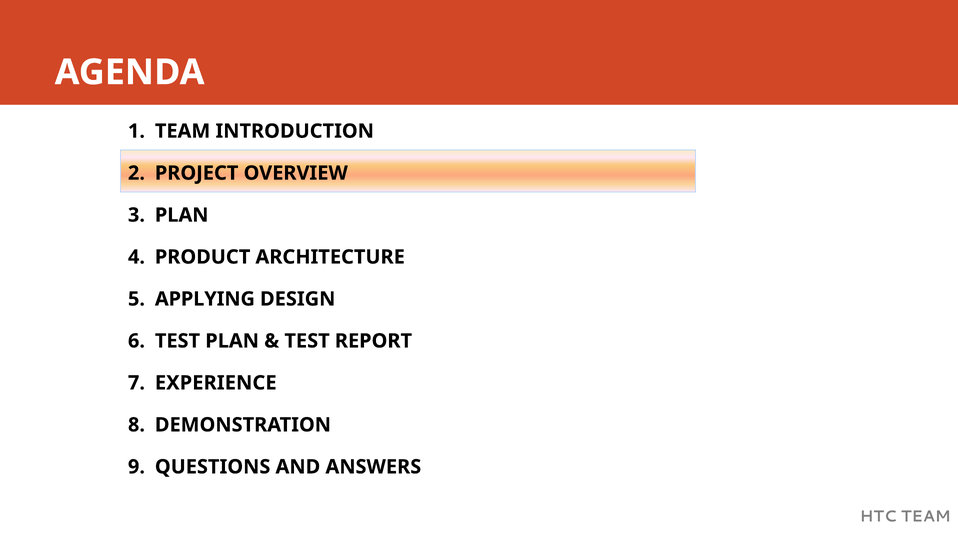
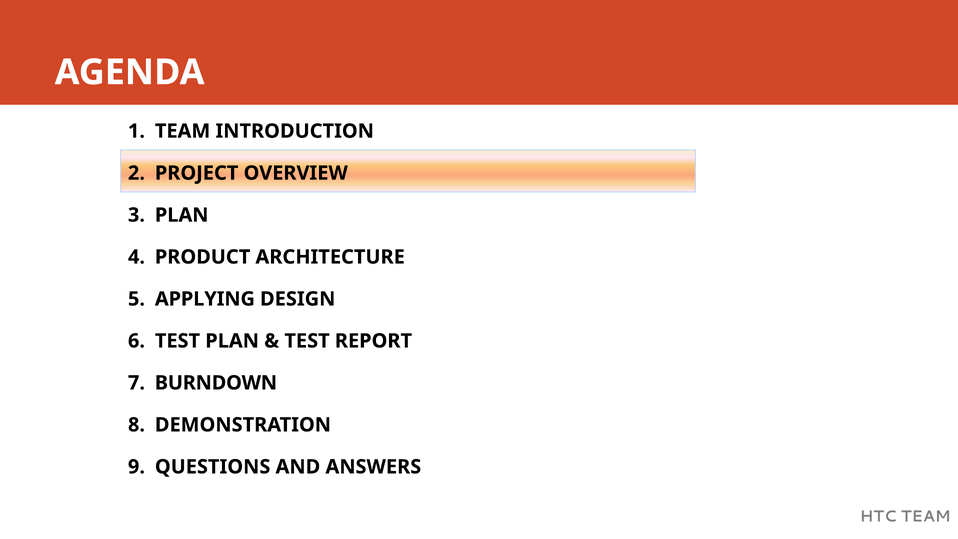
EXPERIENCE: EXPERIENCE -> BURNDOWN
